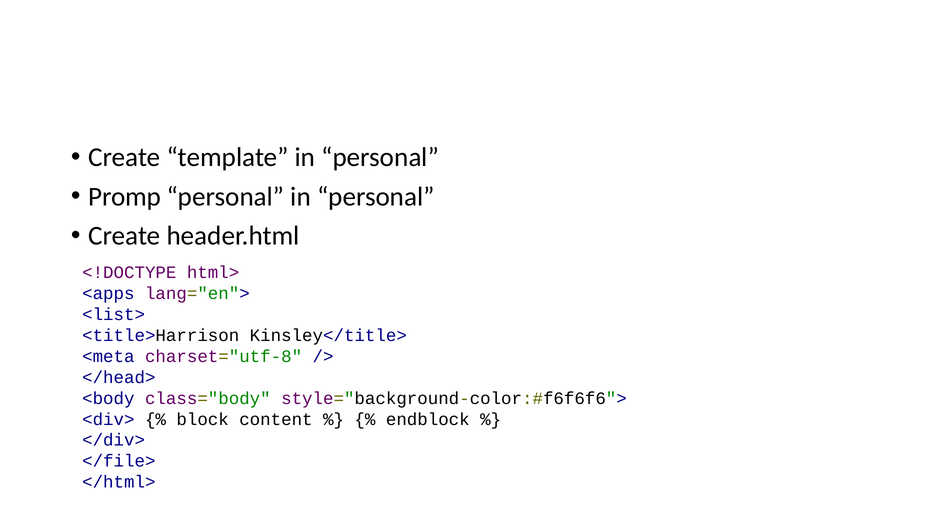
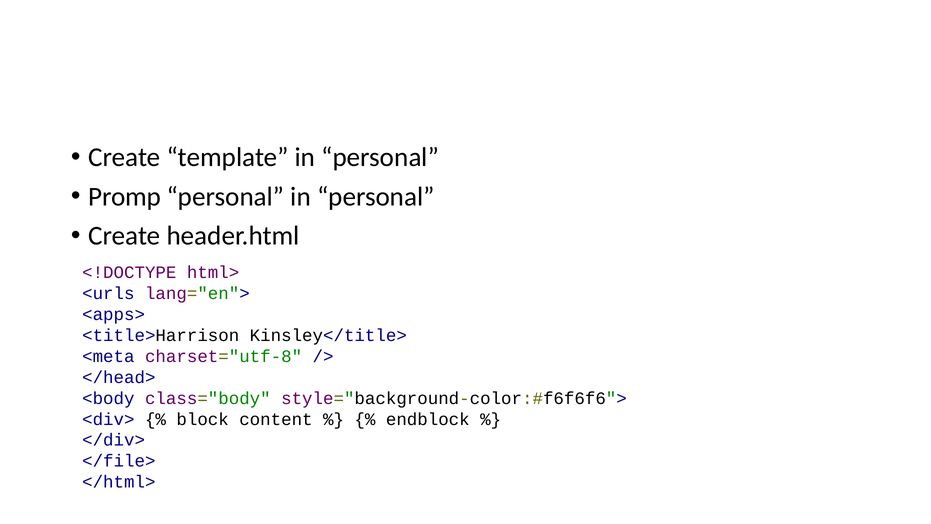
<apps: <apps -> <urls
<list>: <list> -> <apps>
